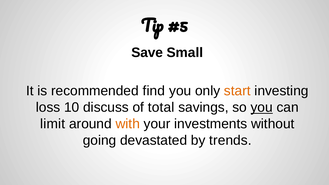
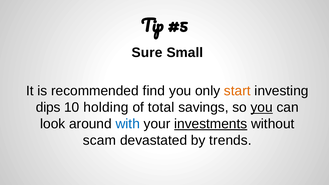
Save: Save -> Sure
loss: loss -> dips
discuss: discuss -> holding
limit: limit -> look
with colour: orange -> blue
investments underline: none -> present
going: going -> scam
